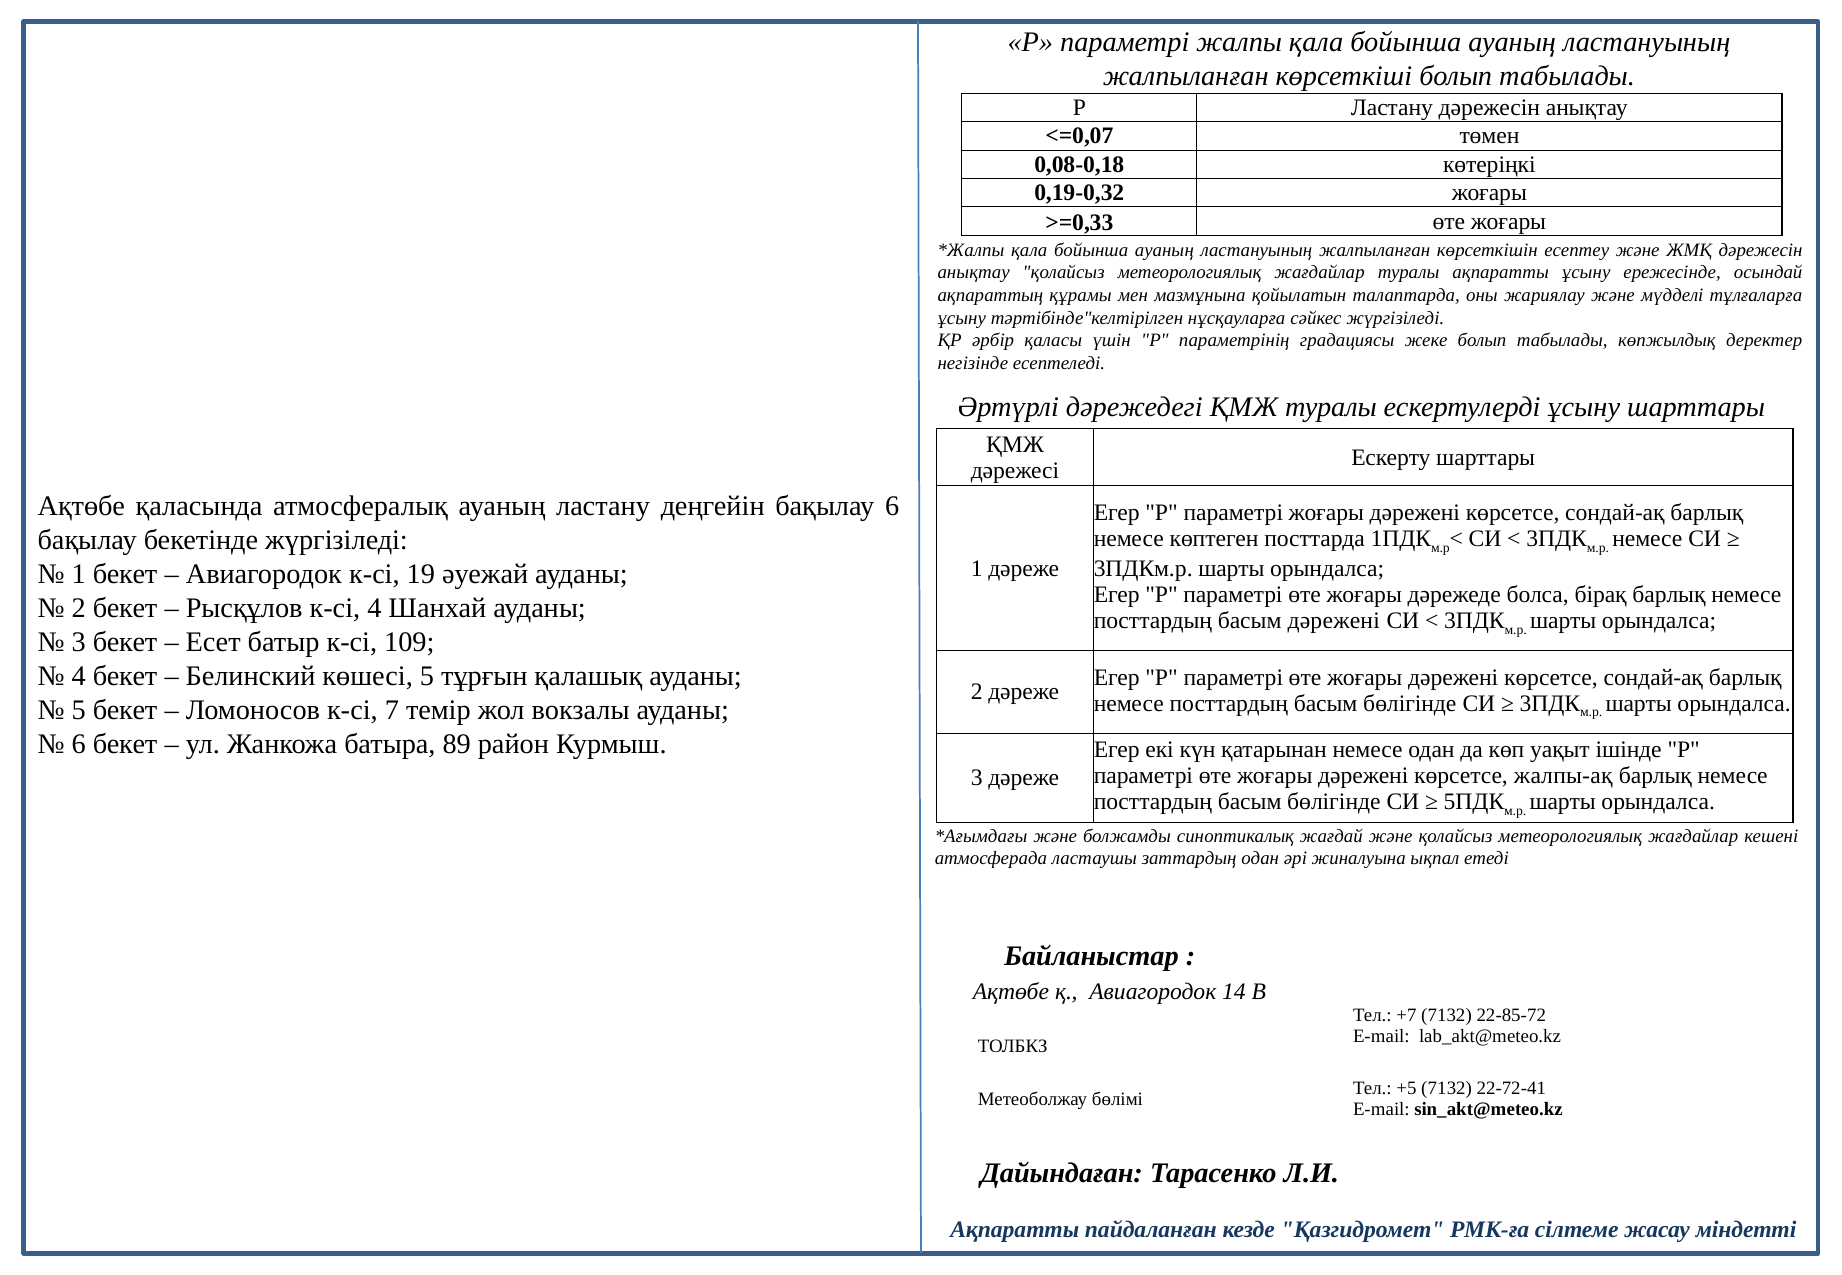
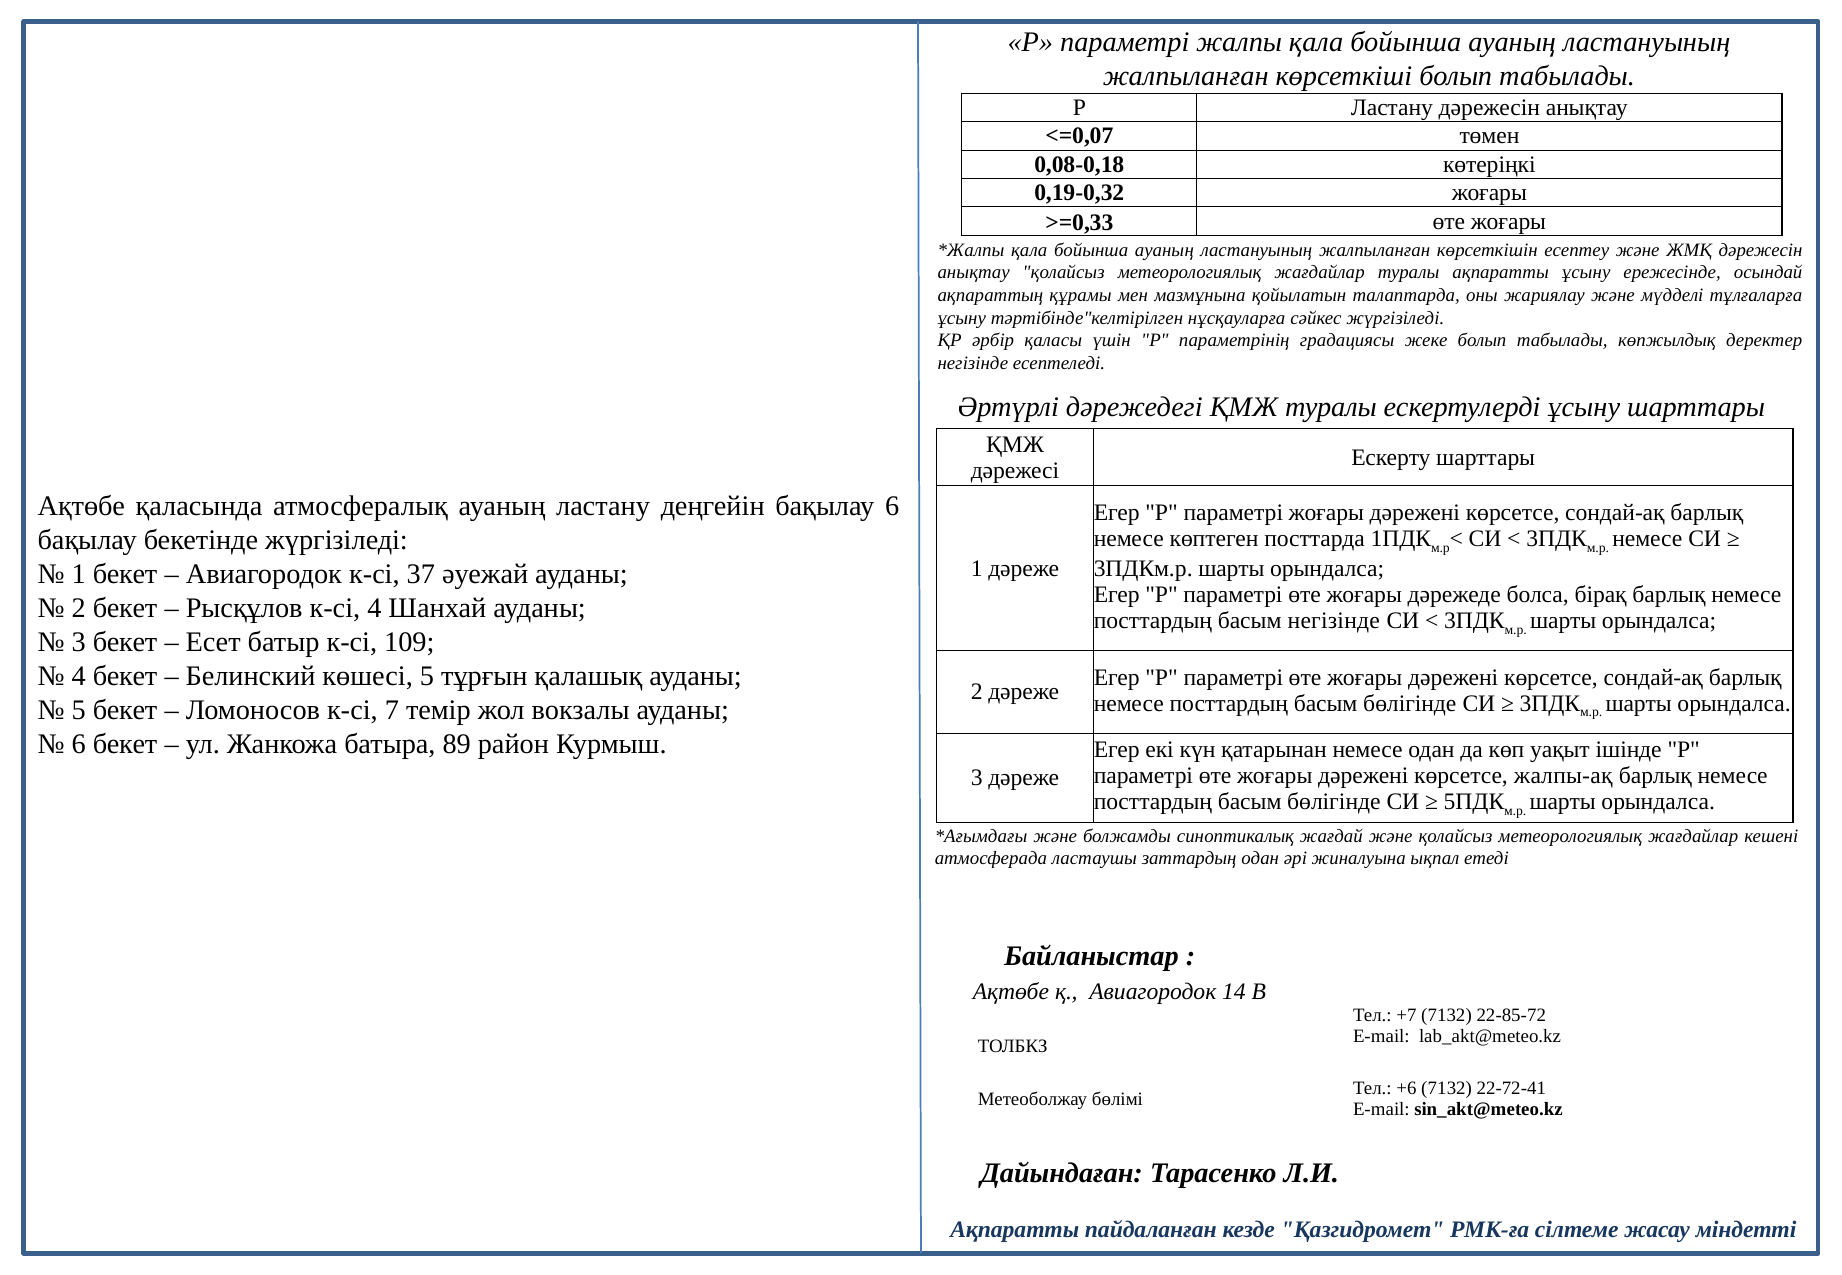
19: 19 -> 37
басым дәрежені: дәрежені -> негізінде
+5: +5 -> +6
